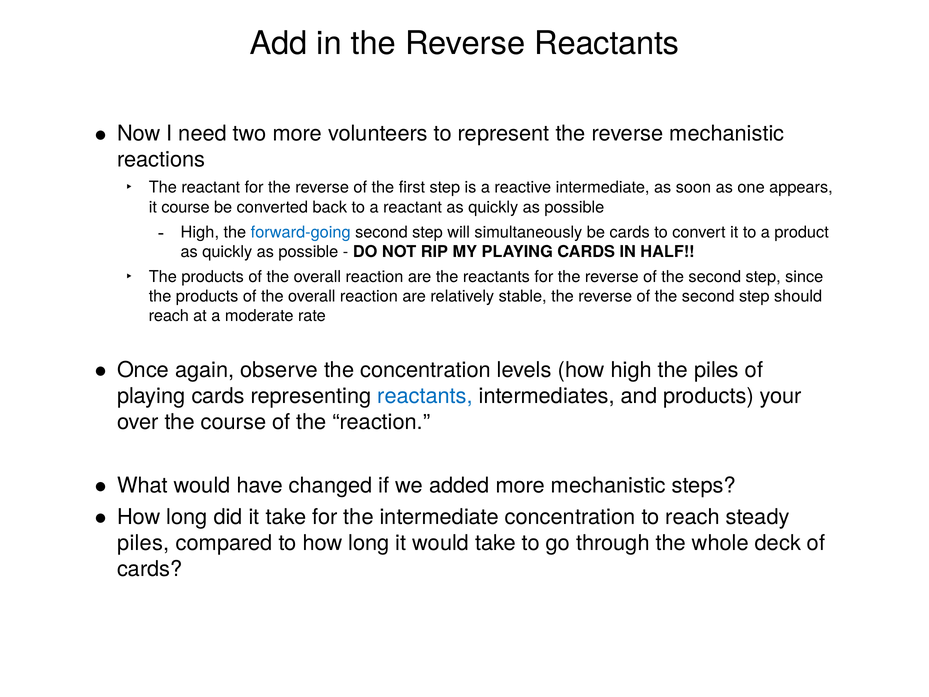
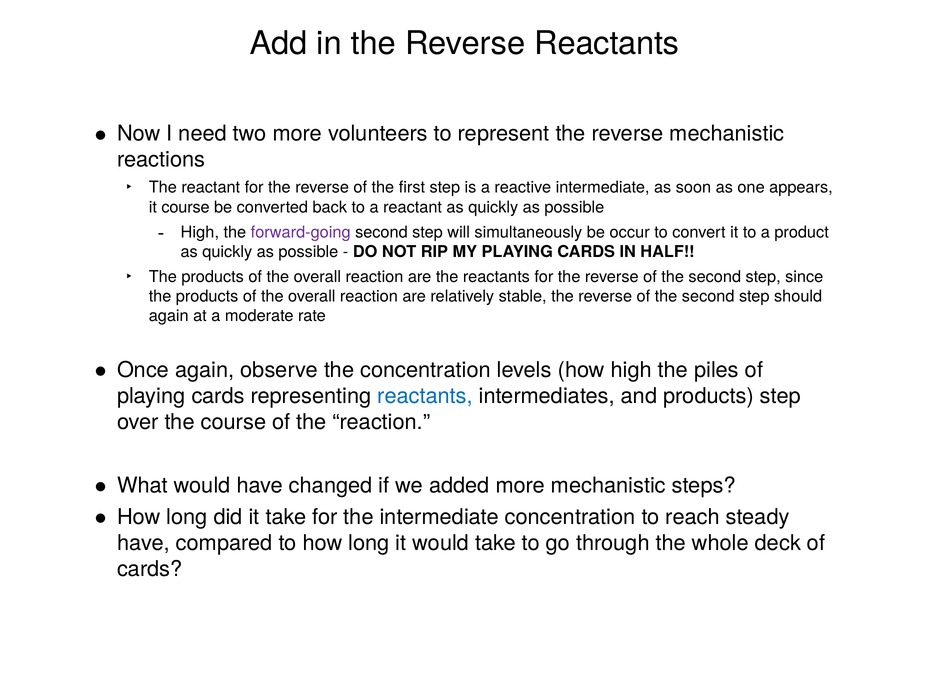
forward-going colour: blue -> purple
be cards: cards -> occur
reach at (169, 316): reach -> again
products your: your -> step
piles at (143, 543): piles -> have
